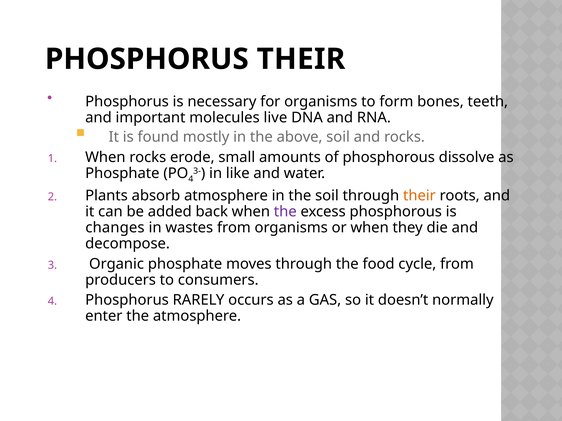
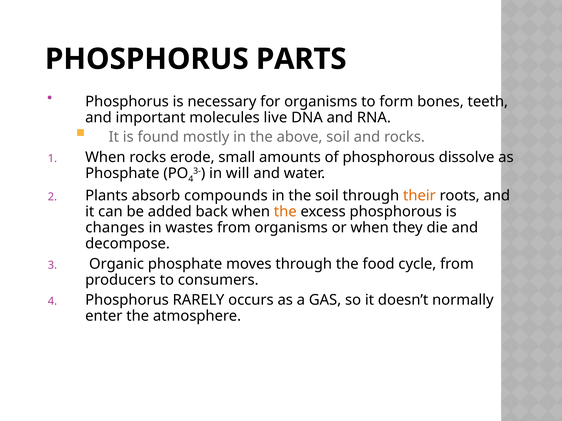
PHOSPHORUS THEIR: THEIR -> PARTS
like: like -> will
absorb atmosphere: atmosphere -> compounds
the at (285, 212) colour: purple -> orange
